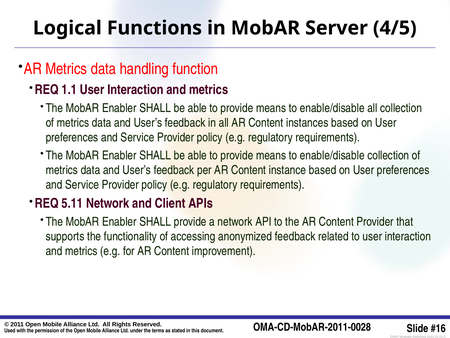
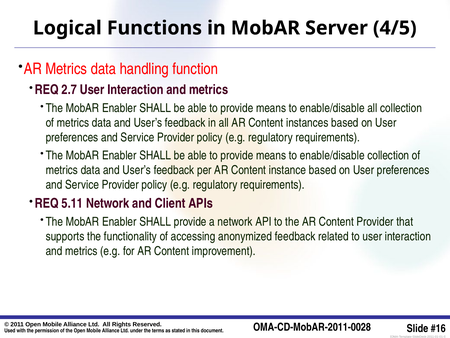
1.1: 1.1 -> 2.7
